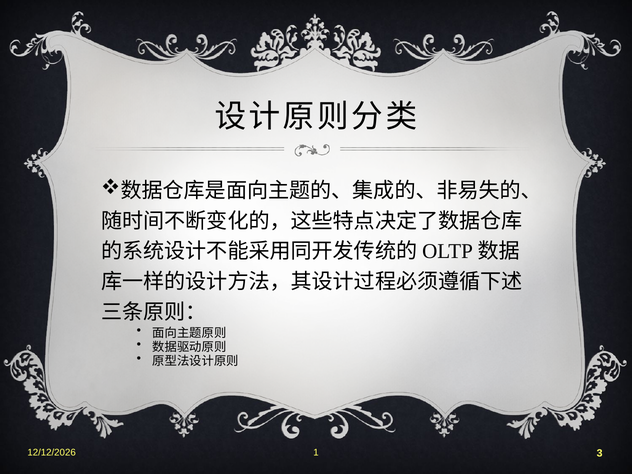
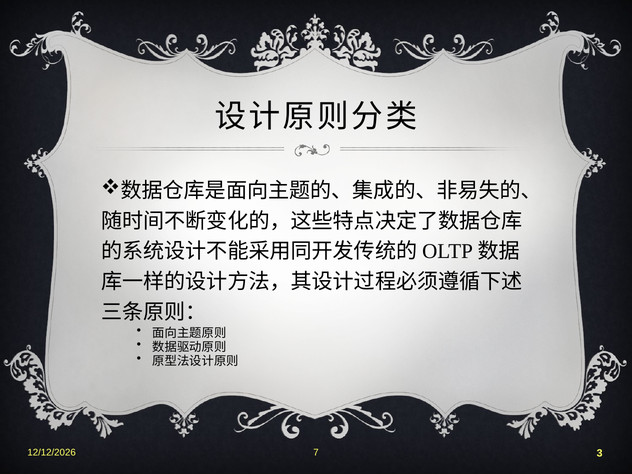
1: 1 -> 7
